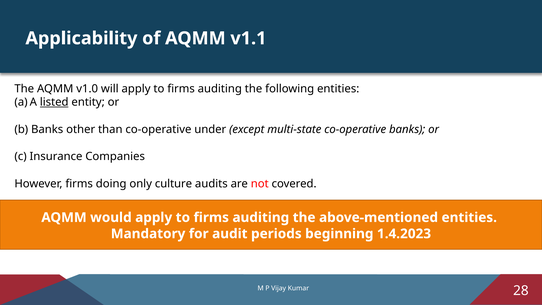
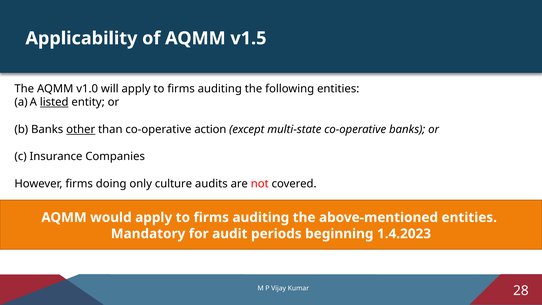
v1.1: v1.1 -> v1.5
other underline: none -> present
under: under -> action
